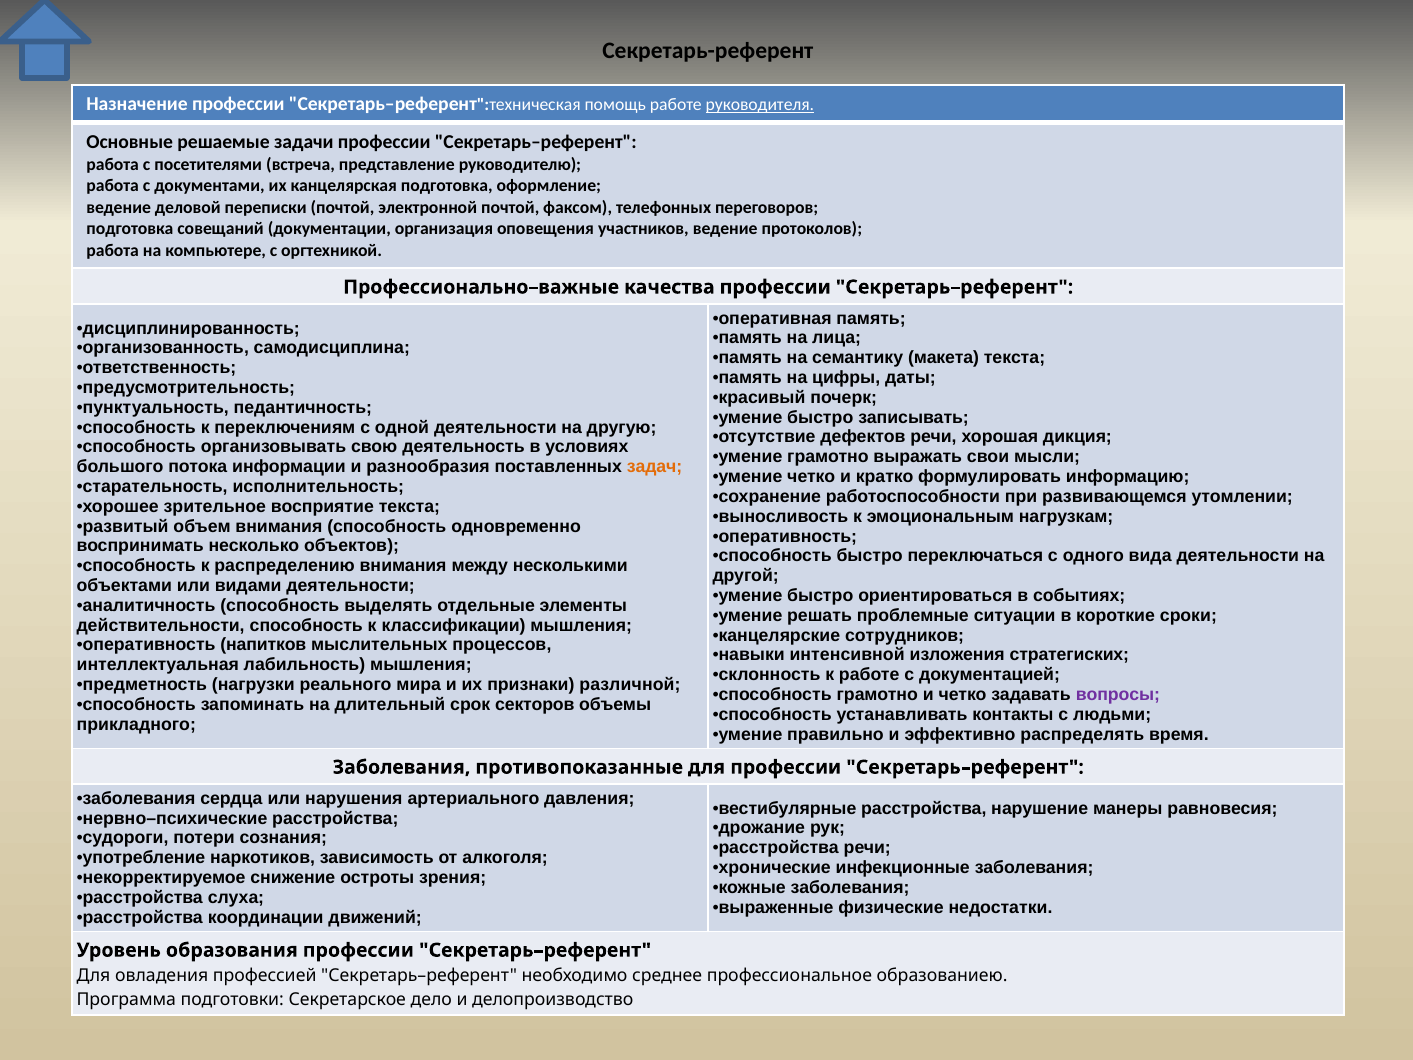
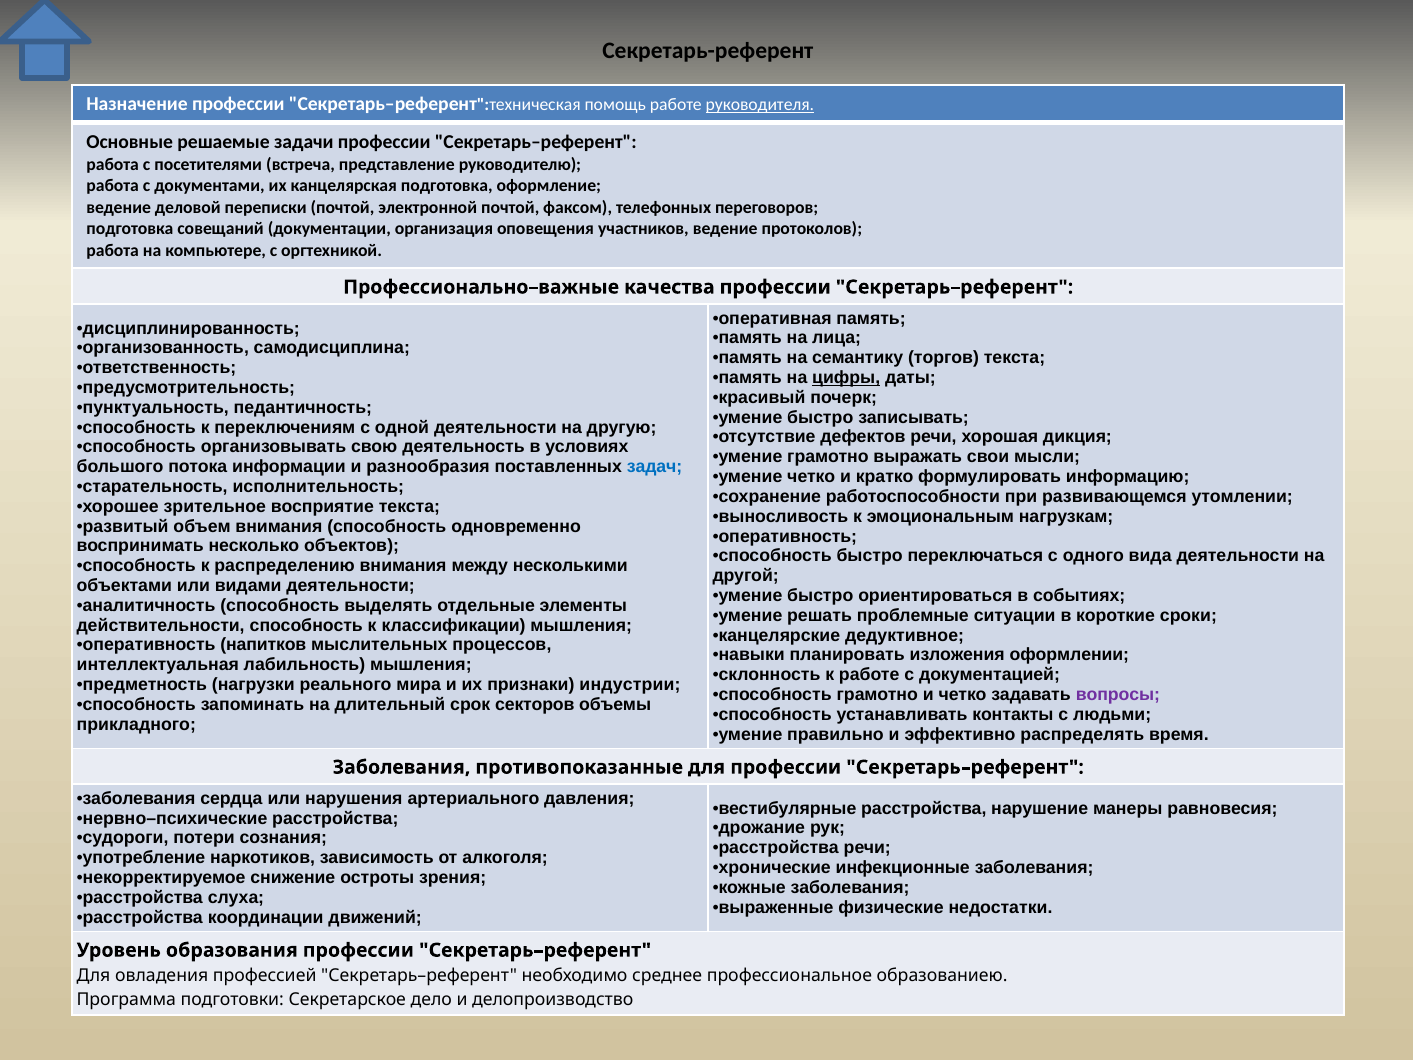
макета: макета -> торгов
цифры underline: none -> present
задач colour: orange -> blue
сотрудников: сотрудников -> дедуктивное
интенсивной: интенсивной -> планировать
стратегиских: стратегиских -> оформлении
различной: различной -> индустрии
